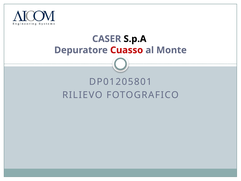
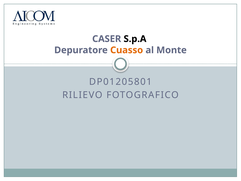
Cuasso colour: red -> orange
